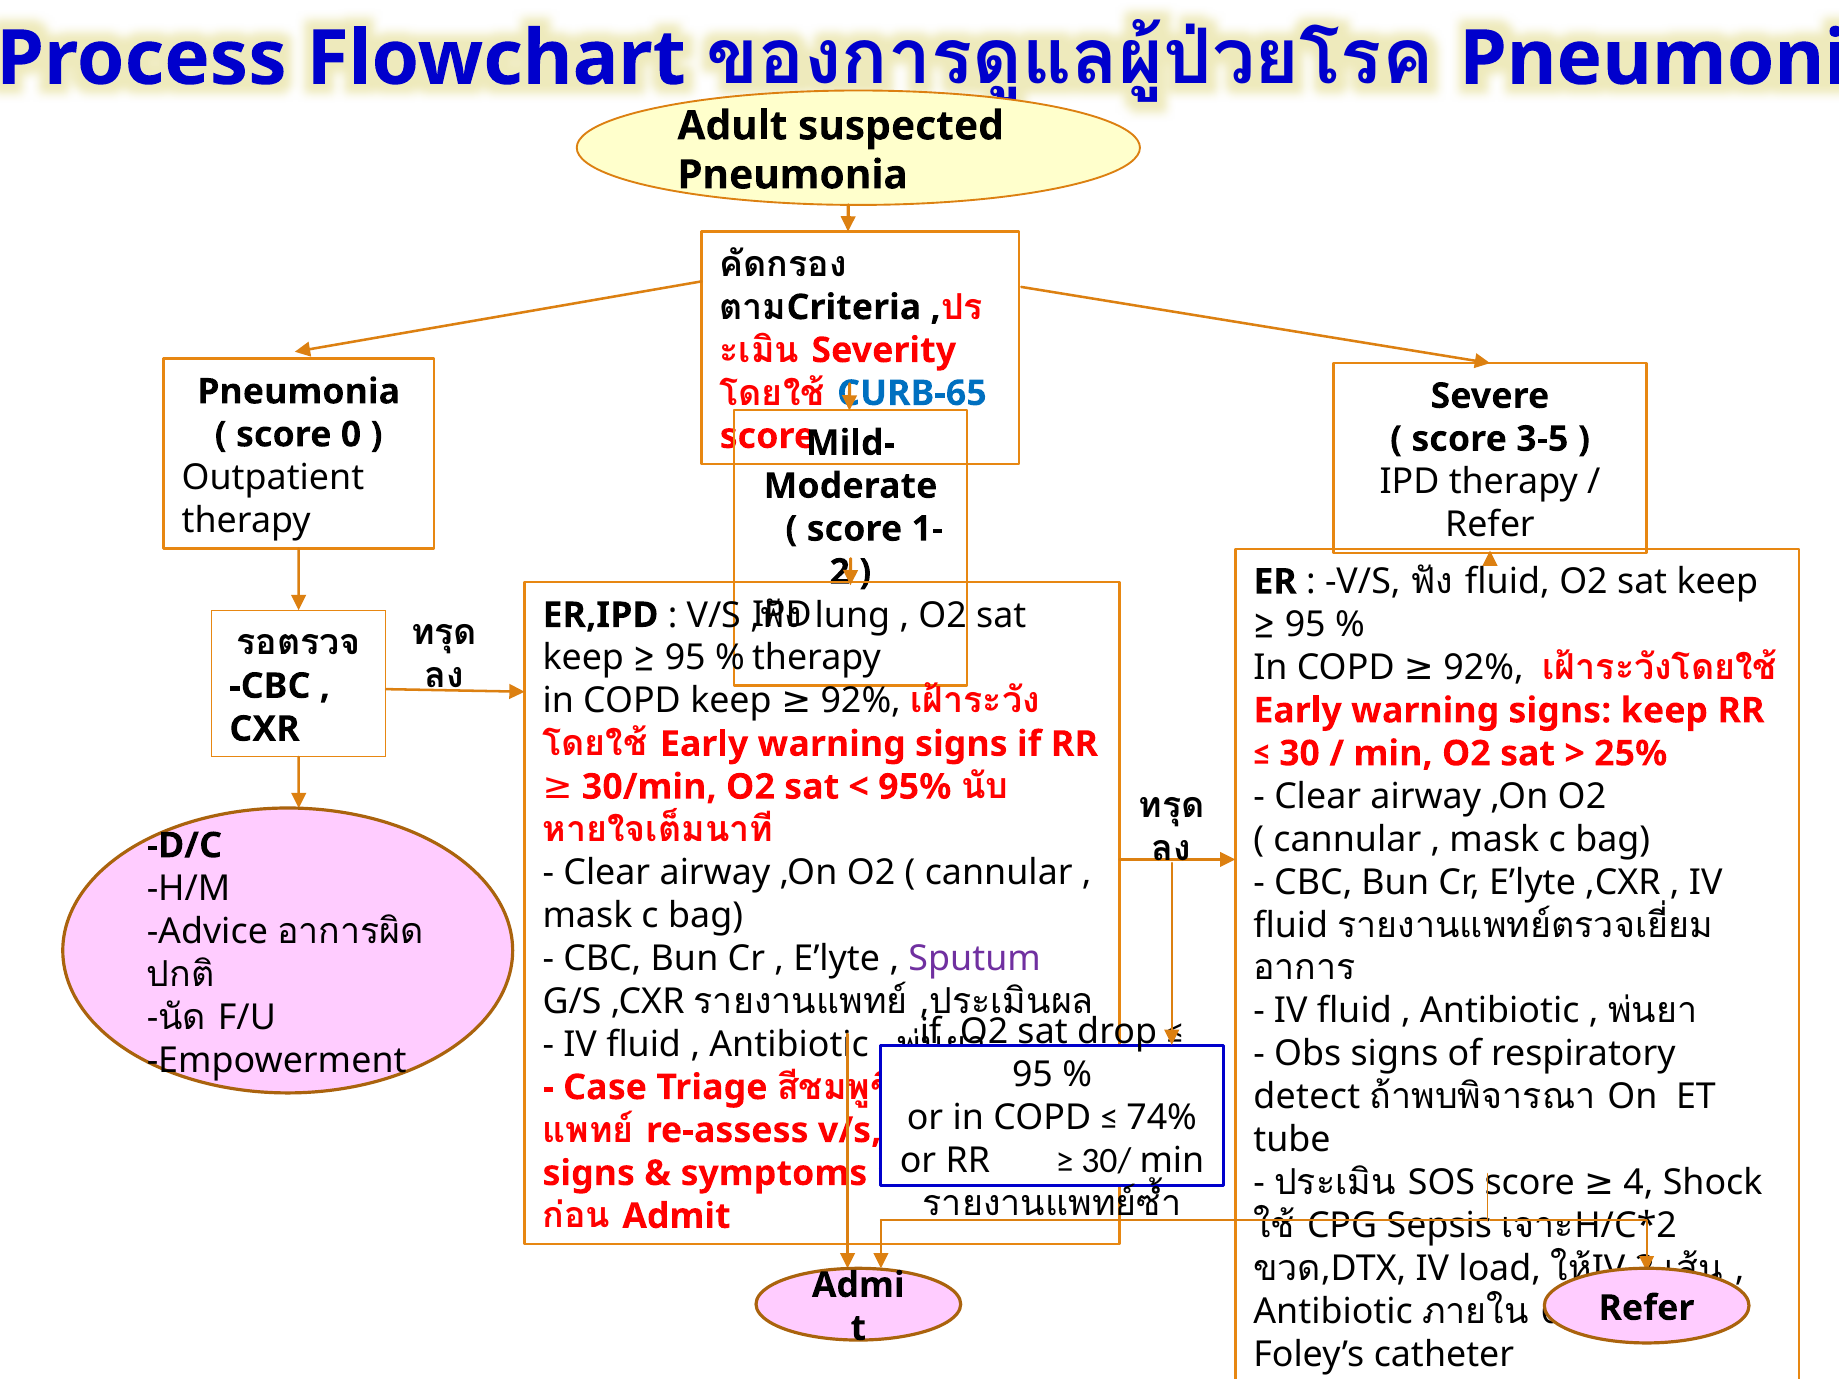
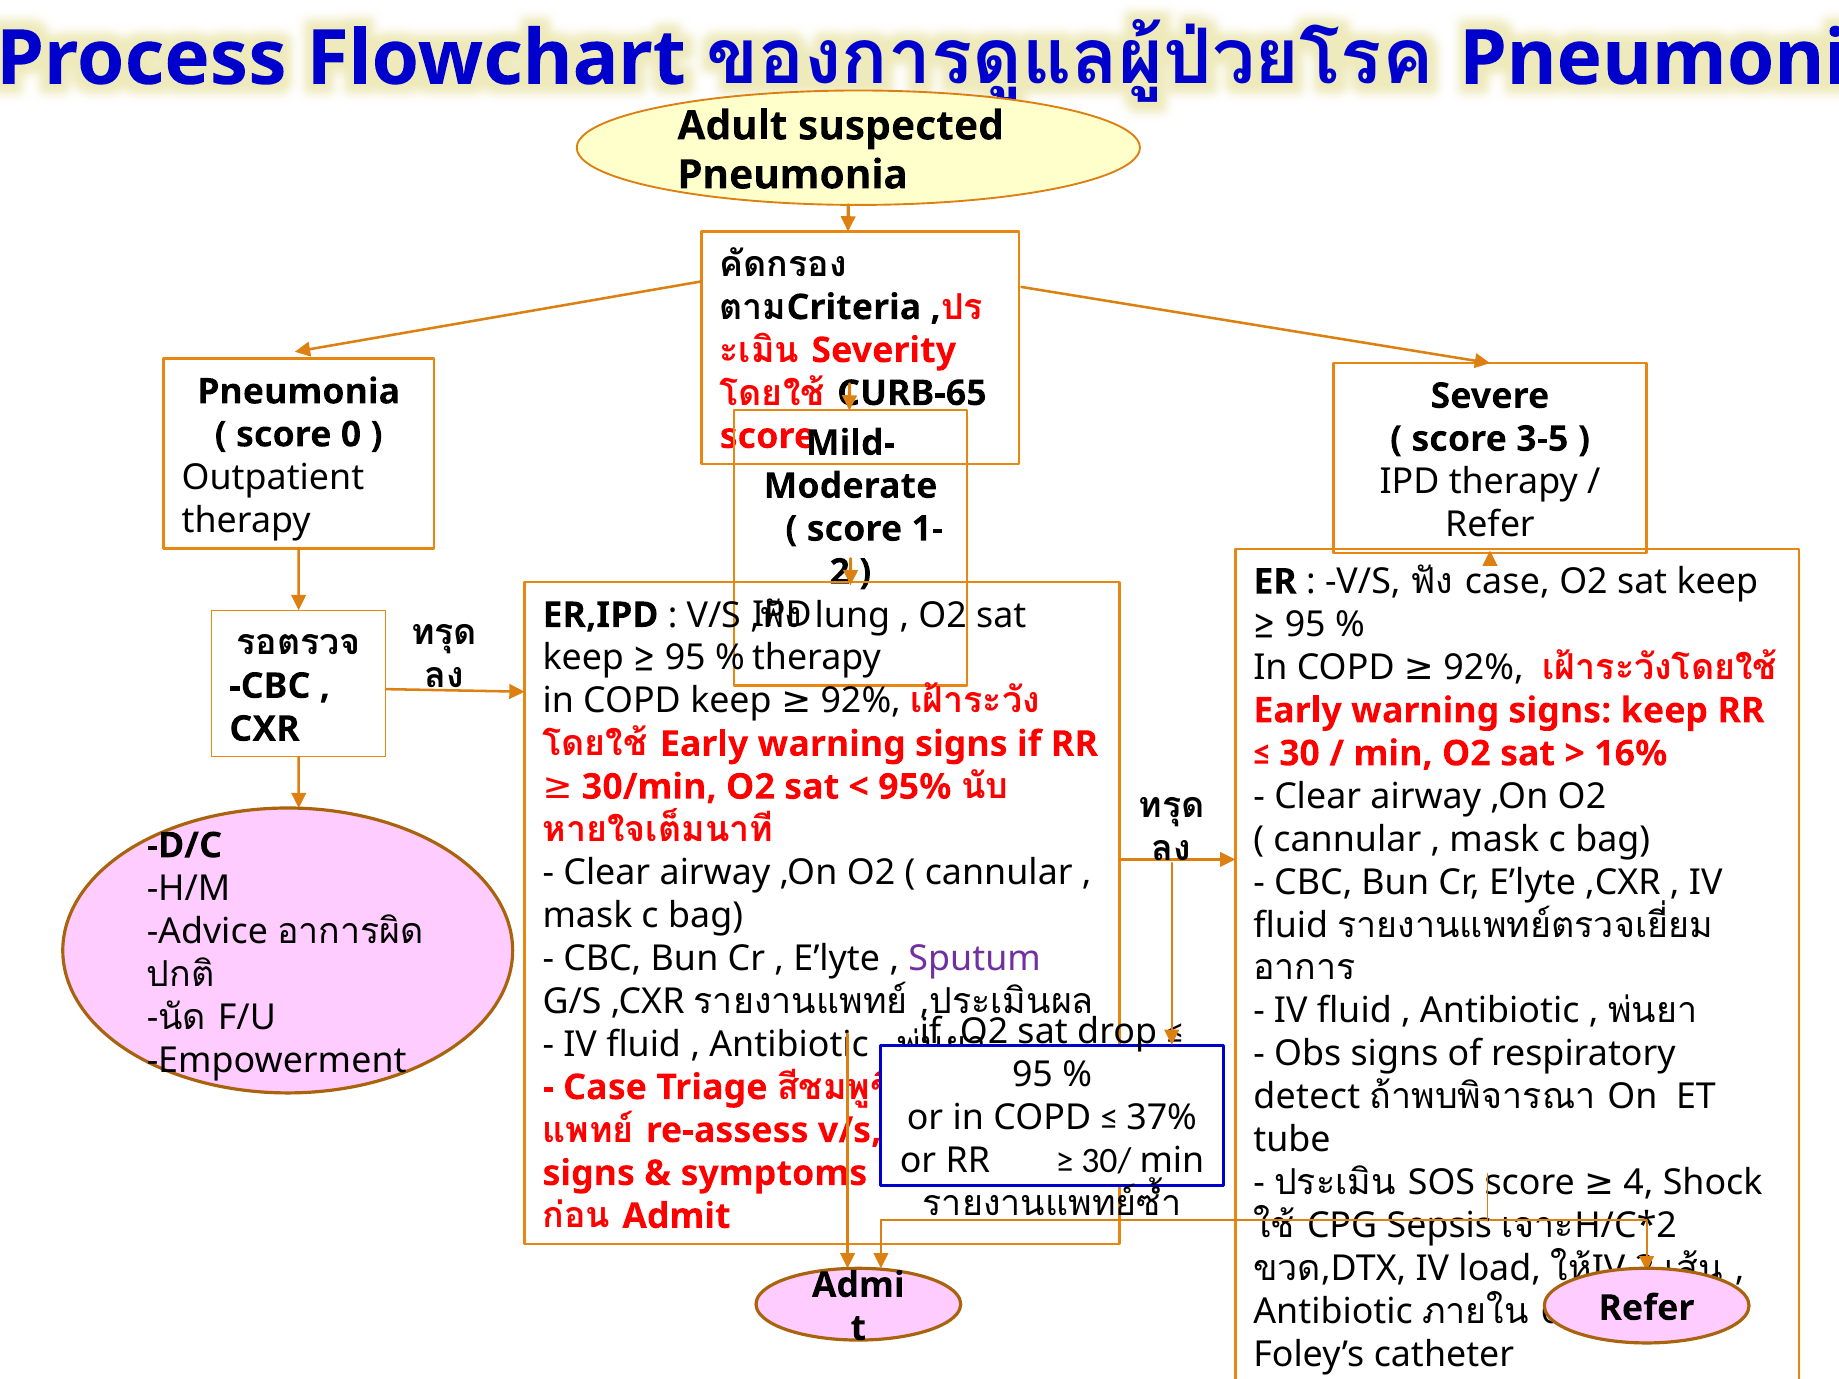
CURB-65 colour: blue -> black
fluid at (1507, 582): fluid -> case
25%: 25% -> 16%
74%: 74% -> 37%
